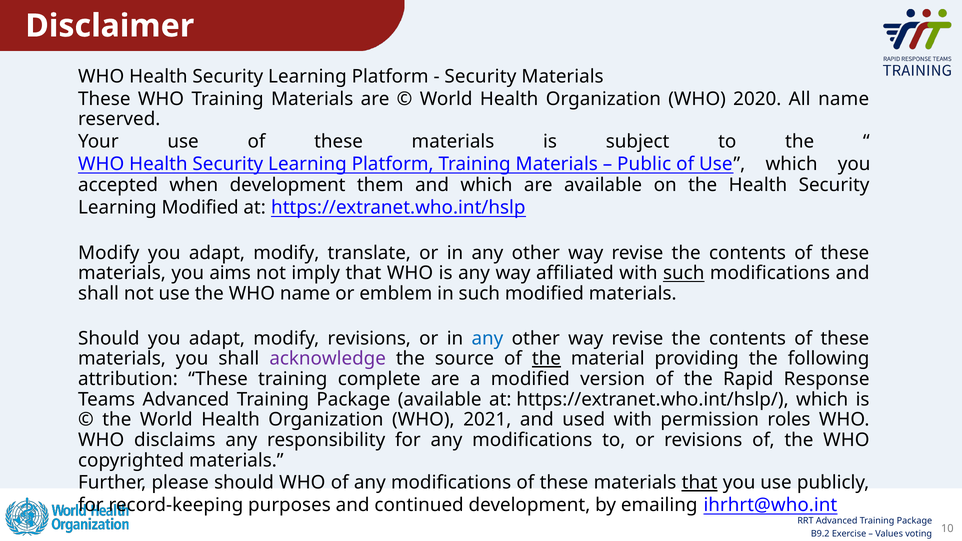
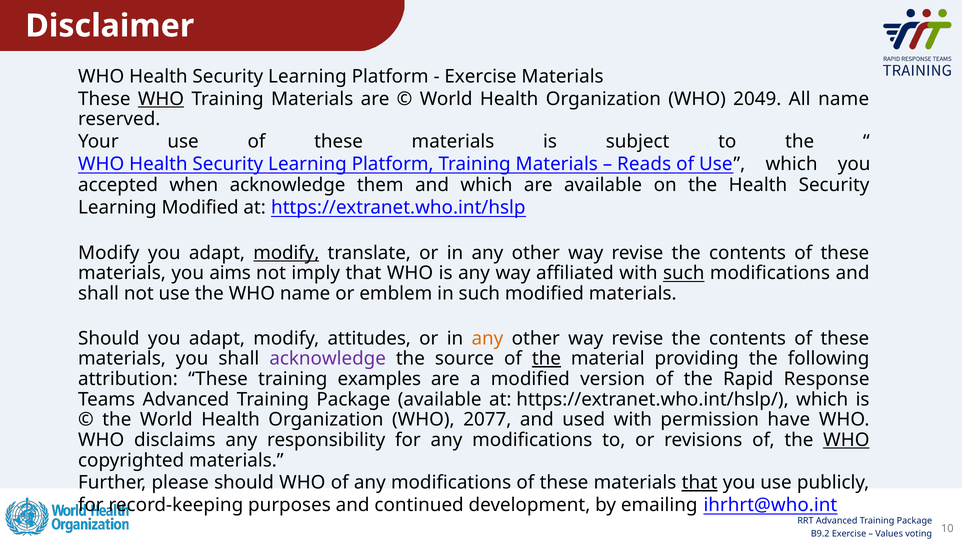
Security at (480, 77): Security -> Exercise
WHO at (161, 99) underline: none -> present
2020: 2020 -> 2049
Public: Public -> Reads
when development: development -> acknowledge
modify at (286, 253) underline: none -> present
modify revisions: revisions -> attitudes
any at (487, 338) colour: blue -> orange
complete: complete -> examples
2021: 2021 -> 2077
roles: roles -> have
WHO at (846, 440) underline: none -> present
